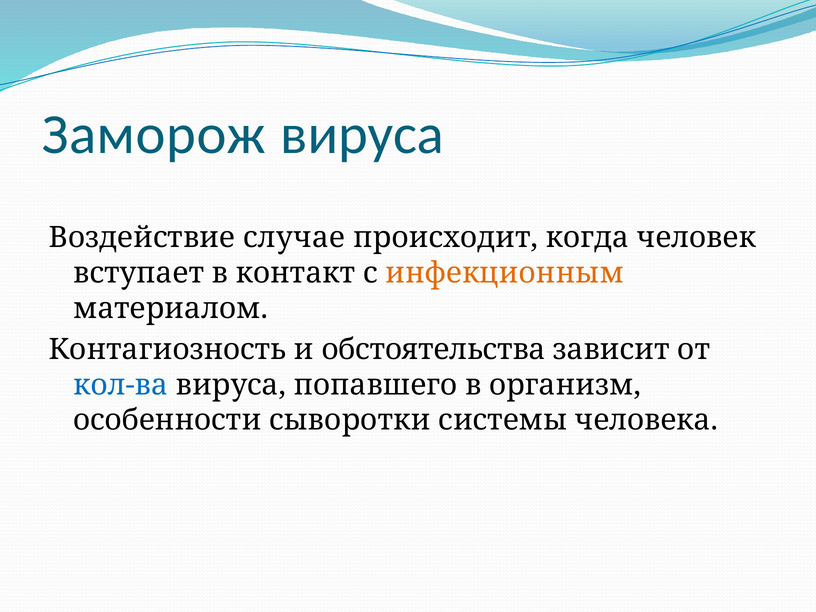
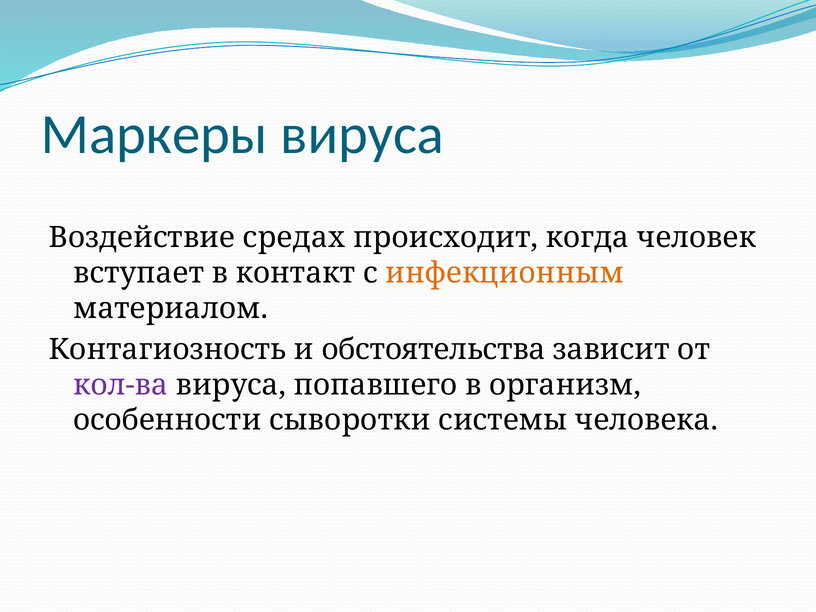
Заморож: Заморож -> Маркеры
случае: случае -> средах
кол-ва colour: blue -> purple
